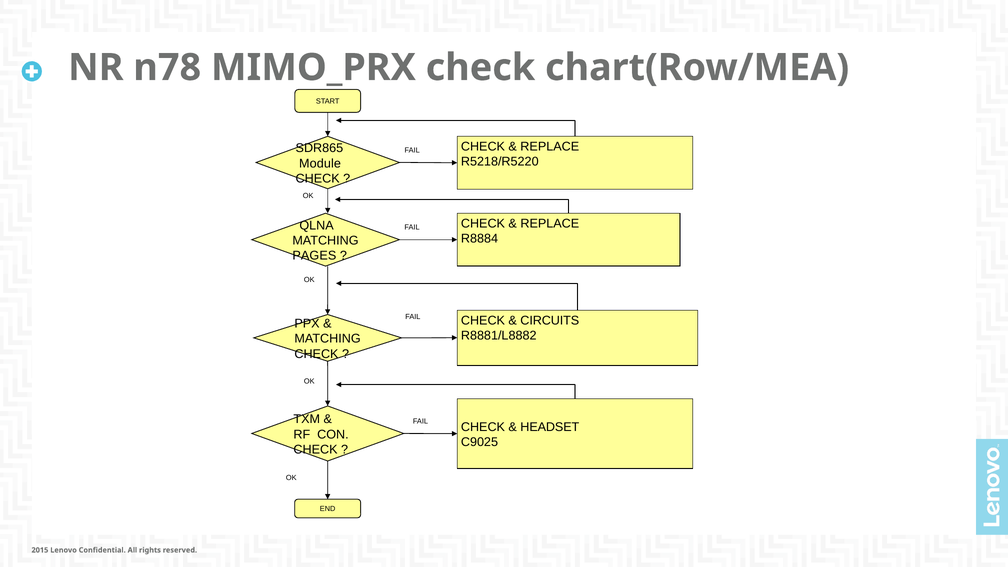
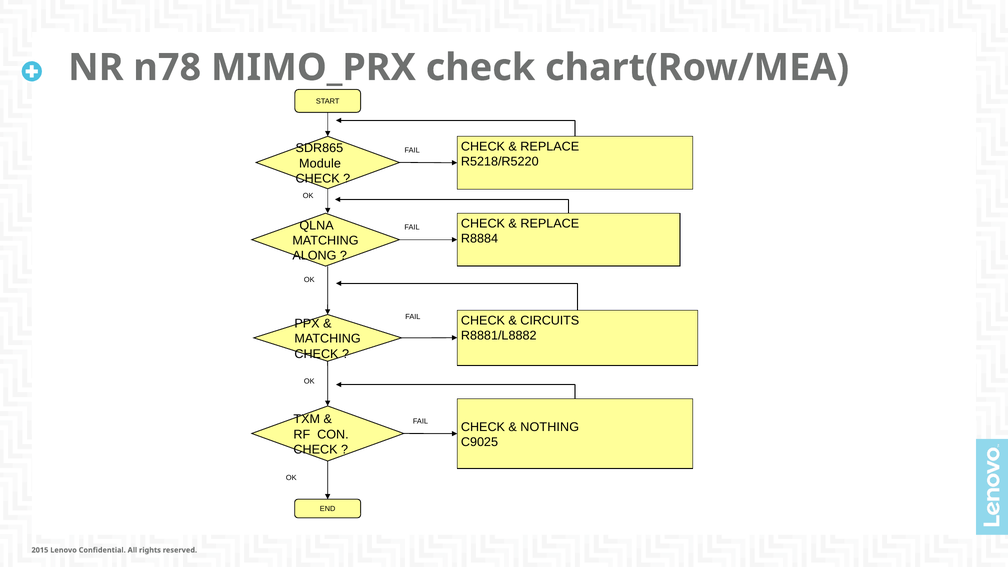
PAGES: PAGES -> ALONG
HEADSET: HEADSET -> NOTHING
